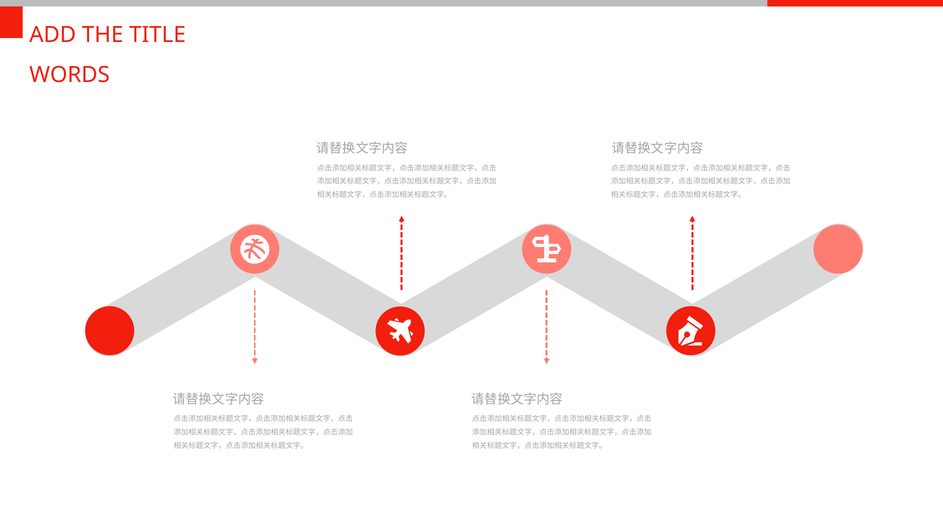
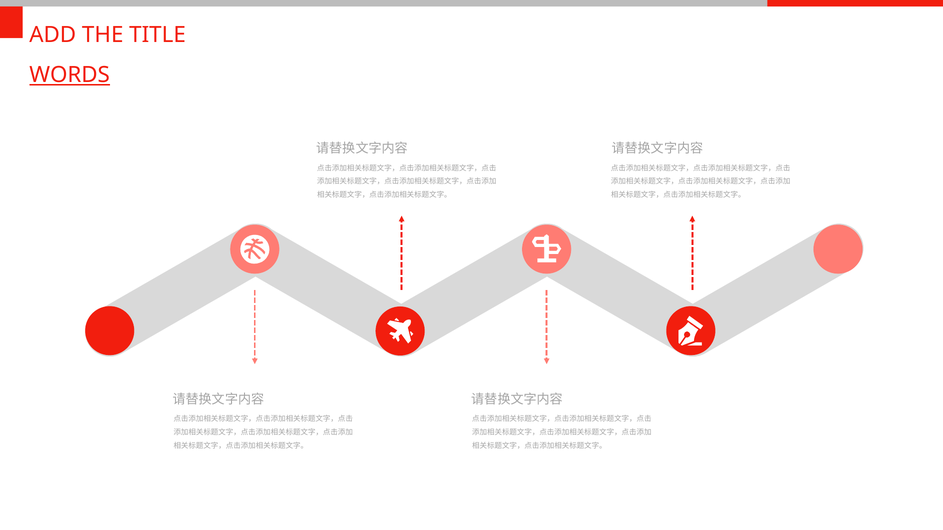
WORDS at (70, 75) underline: none -> present
